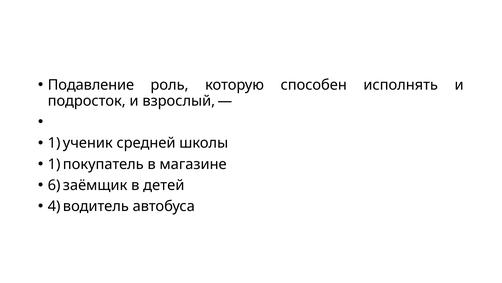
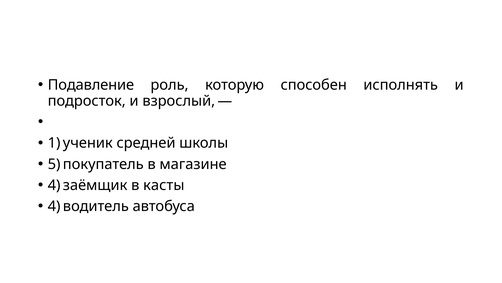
1 at (54, 164): 1 -> 5
6 at (54, 185): 6 -> 4
детей: детей -> касты
